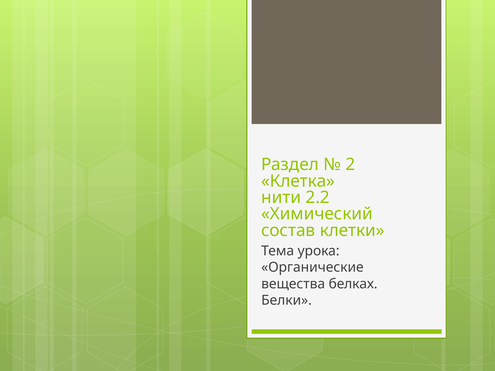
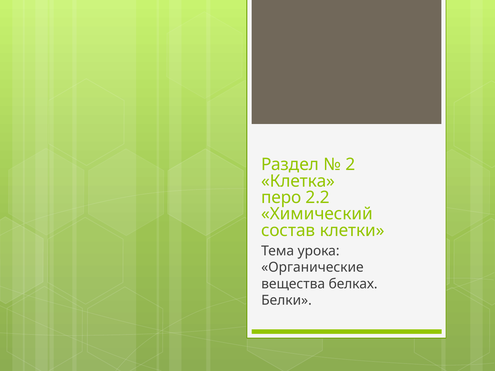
нити: нити -> перо
